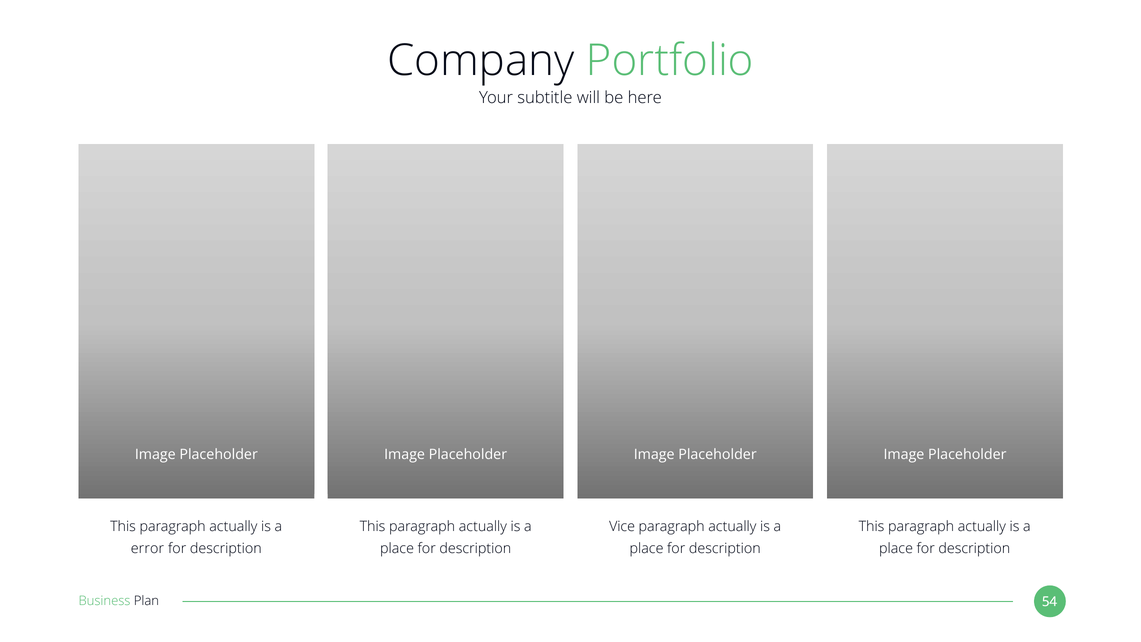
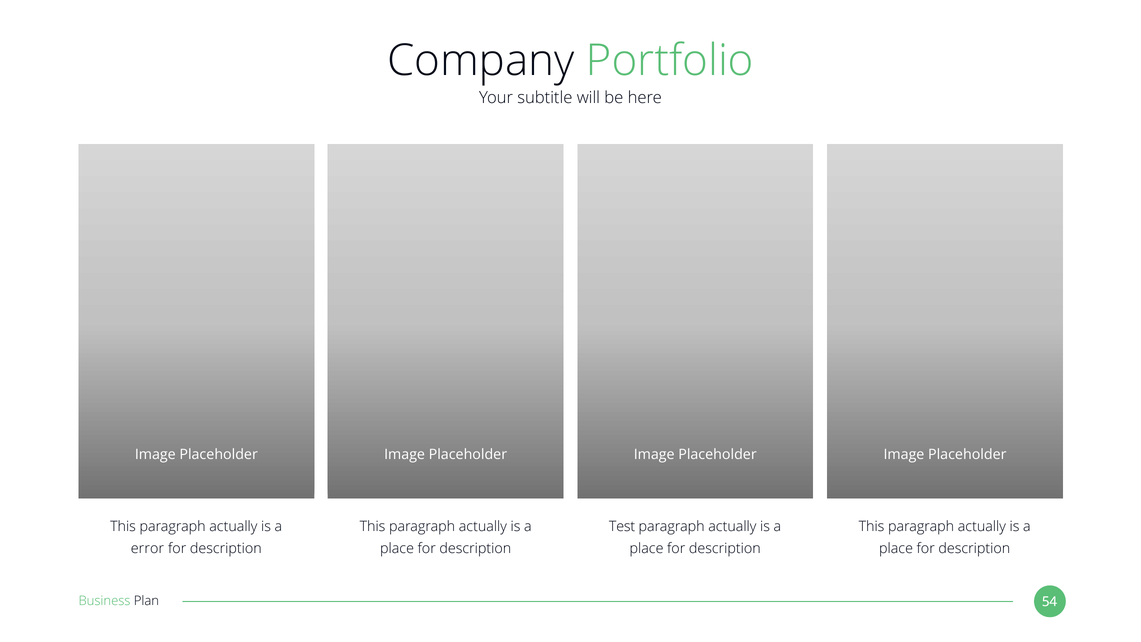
Vice: Vice -> Test
